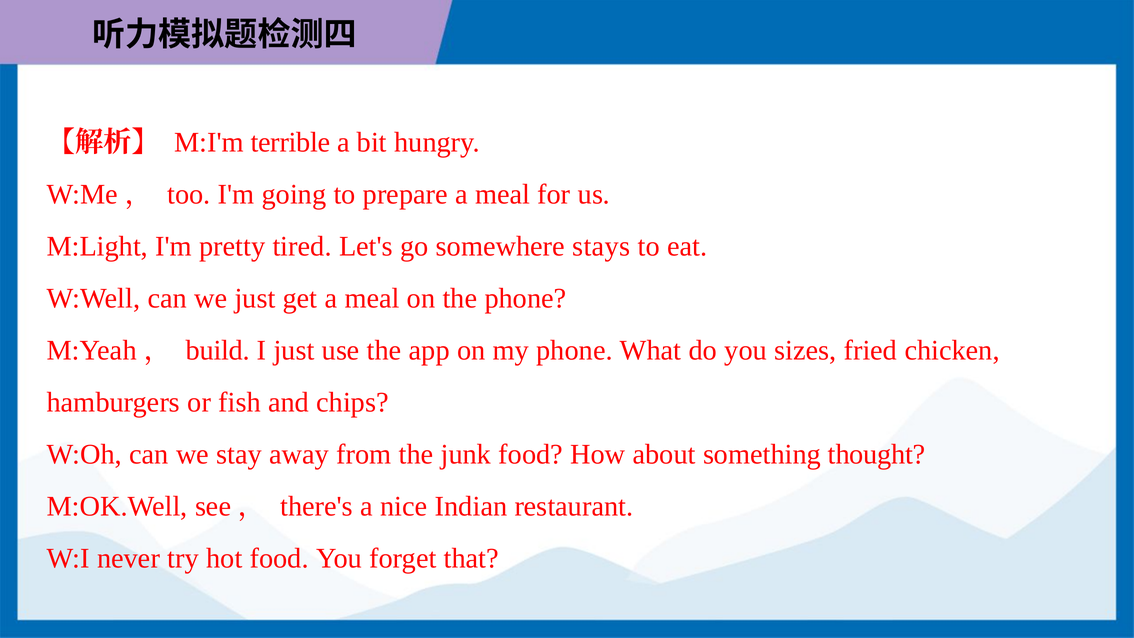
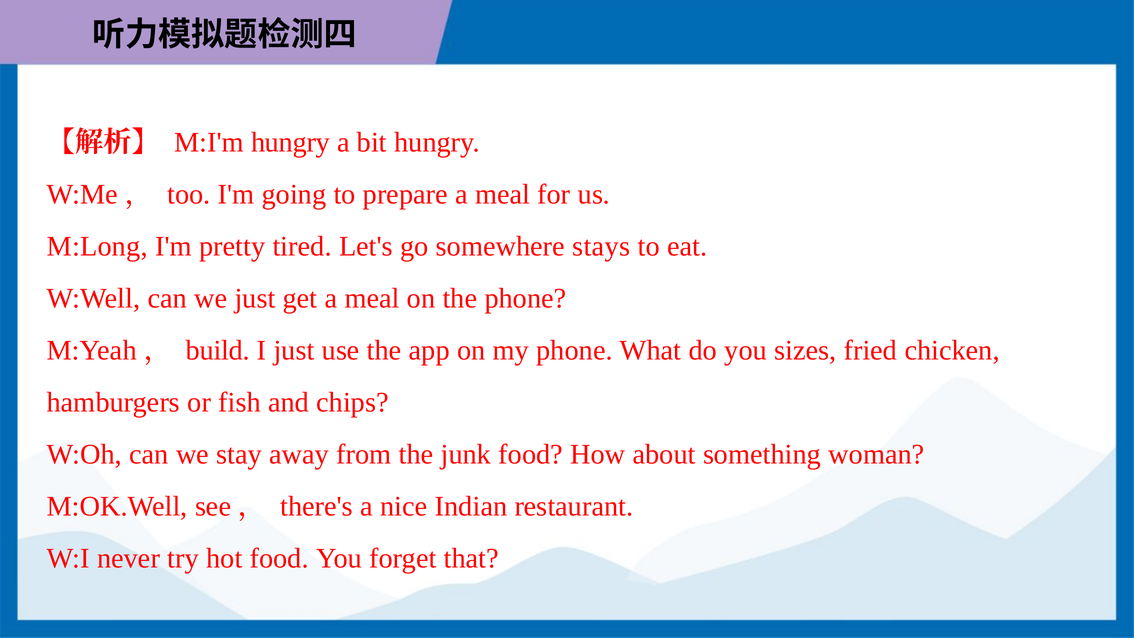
M:I'm terrible: terrible -> hungry
M:Light: M:Light -> M:Long
thought: thought -> woman
